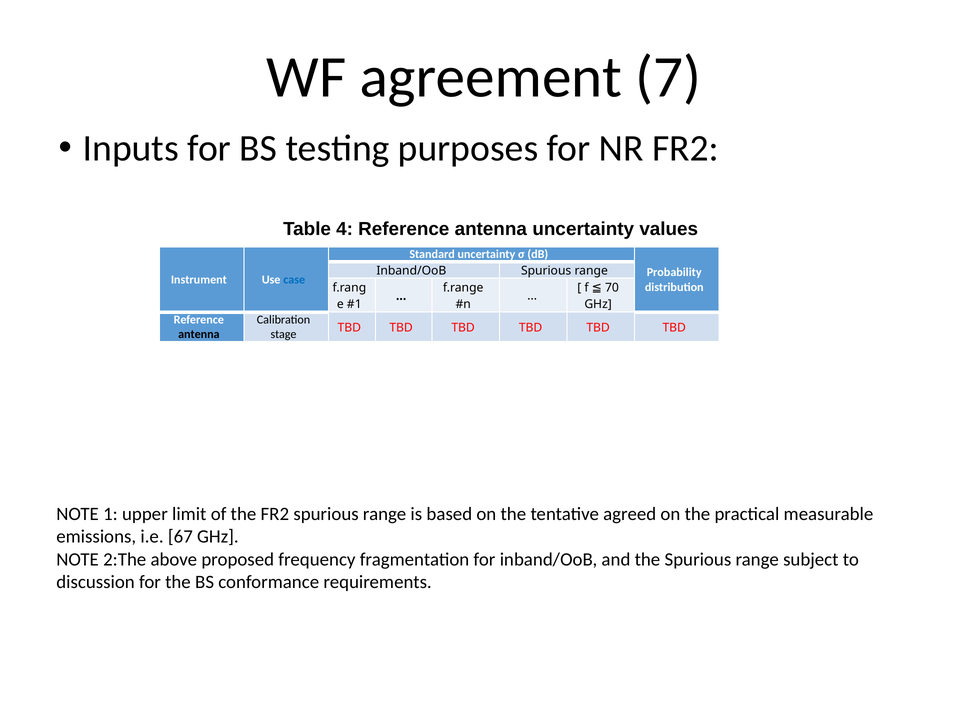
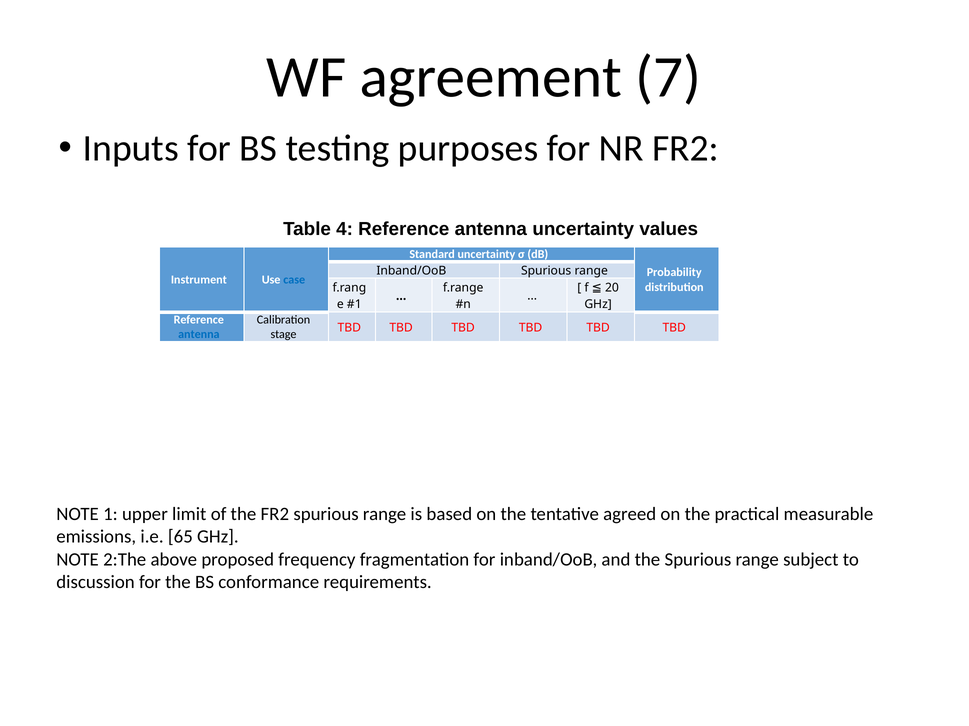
70: 70 -> 20
antenna at (199, 335) colour: black -> blue
67: 67 -> 65
